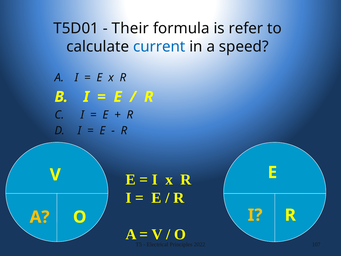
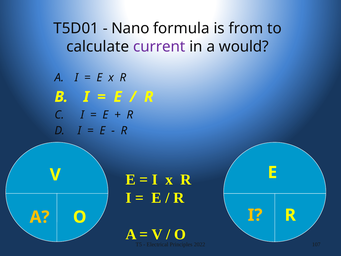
Their: Their -> Nano
refer: refer -> from
current colour: blue -> purple
speed: speed -> would
